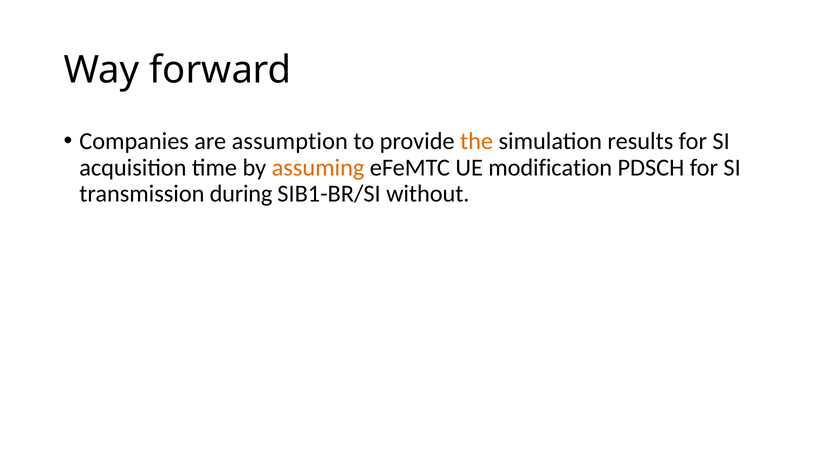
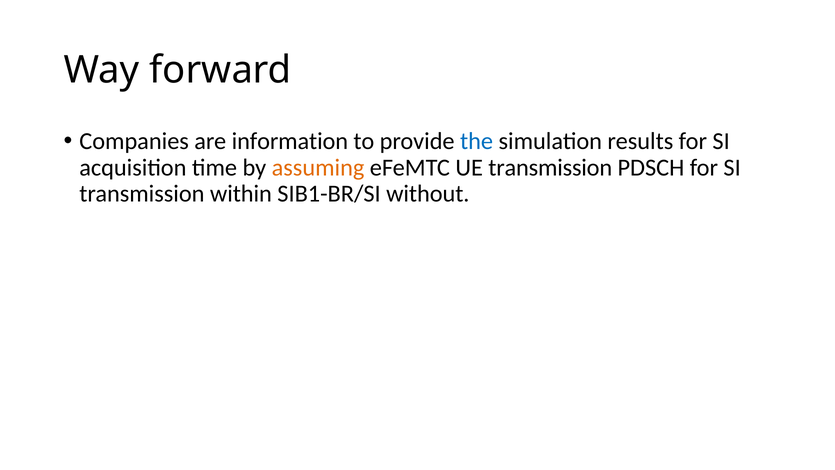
assumption: assumption -> information
the colour: orange -> blue
UE modification: modification -> transmission
during: during -> within
